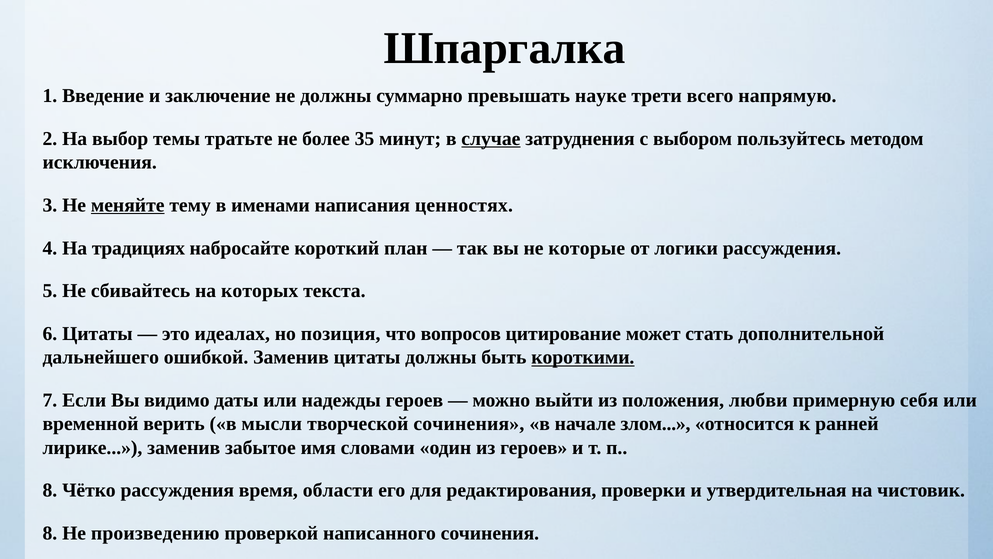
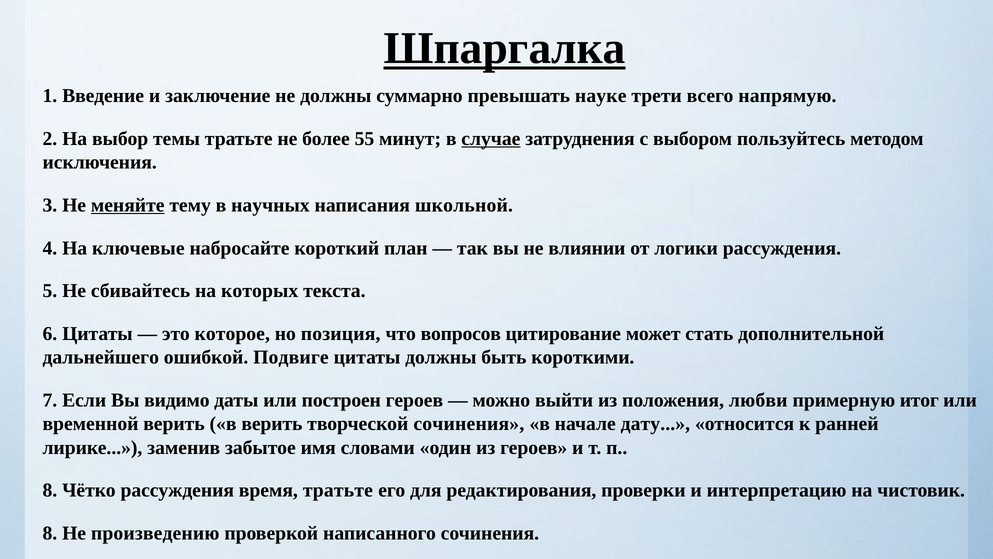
Шпаргалка underline: none -> present
35: 35 -> 55
именами: именами -> научных
ценностях: ценностях -> школьной
традициях: традициях -> ключевые
которые: которые -> влиянии
идеалах: идеалах -> которое
ошибкой Заменив: Заменив -> Подвиге
короткими underline: present -> none
надежды: надежды -> построен
себя: себя -> итог
в мысли: мысли -> верить
злом: злом -> дату
время области: области -> тратьте
утвердительная: утвердительная -> интерпретацию
